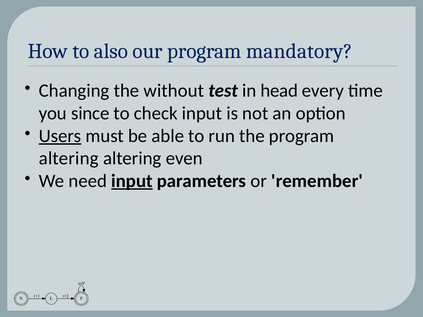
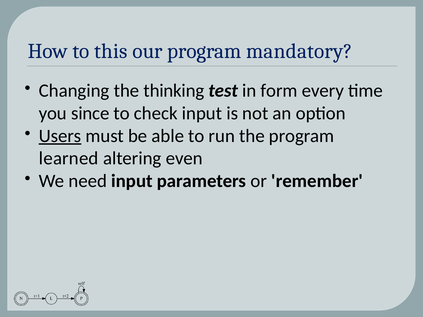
also: also -> this
without: without -> thinking
head: head -> form
altering at (69, 159): altering -> learned
input at (132, 181) underline: present -> none
